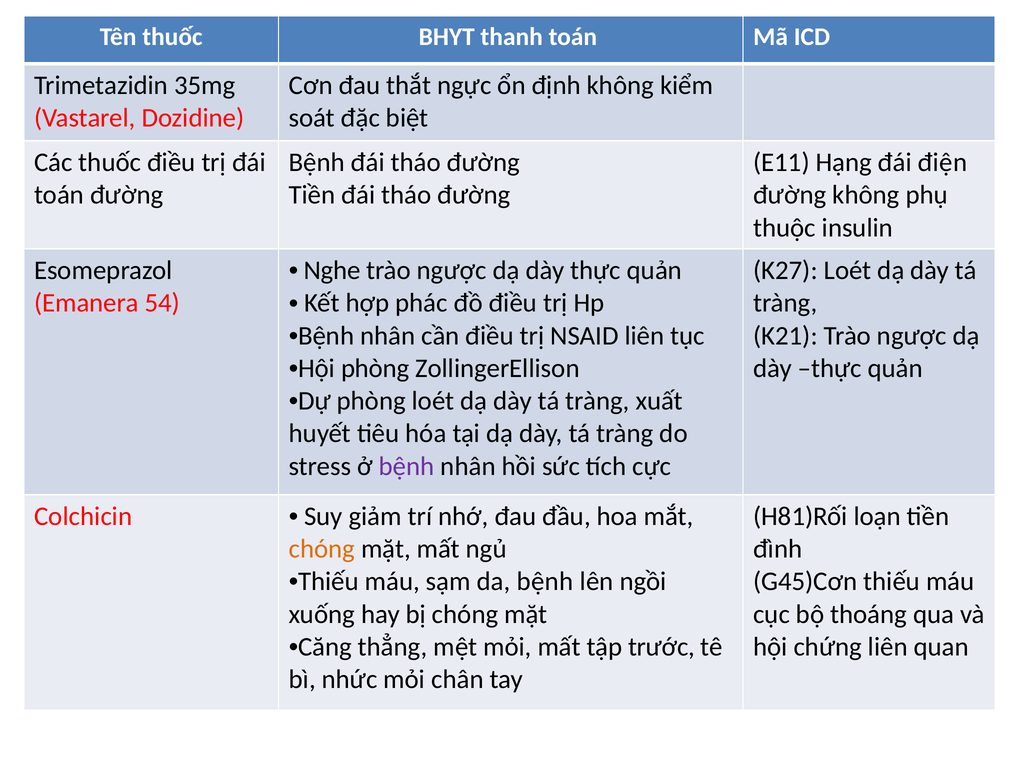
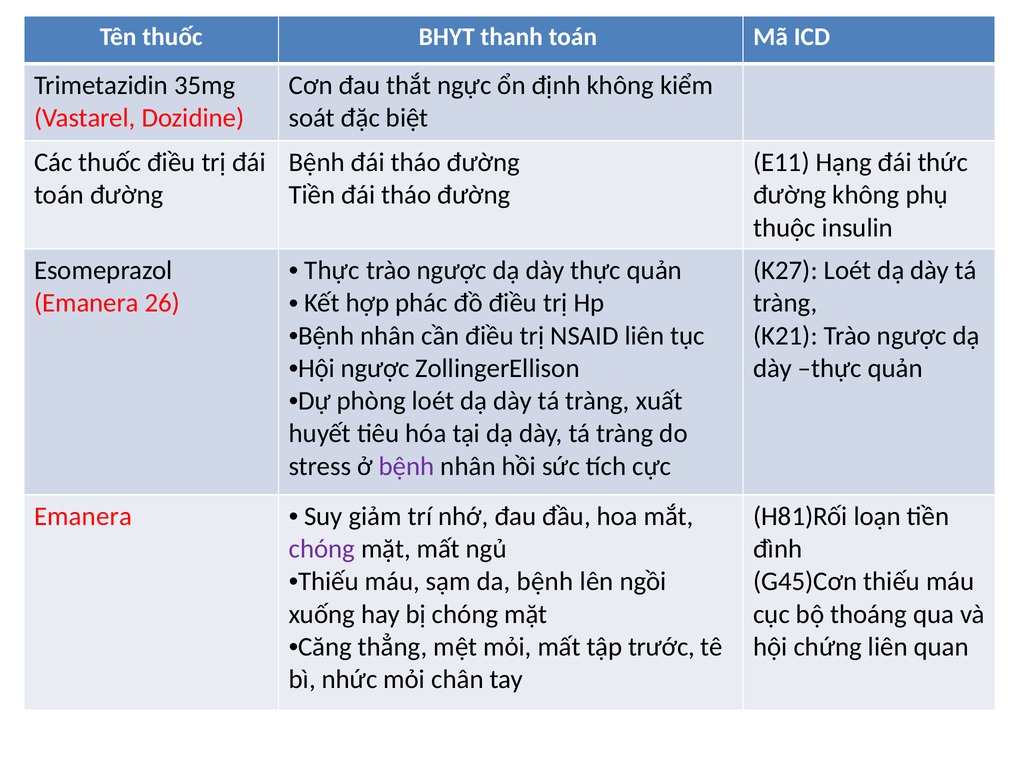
điện: điện -> thức
Nghe at (332, 271): Nghe -> Thực
54: 54 -> 26
Hội phòng: phòng -> ngược
Colchicin at (83, 517): Colchicin -> Emanera
chóng at (322, 549) colour: orange -> purple
